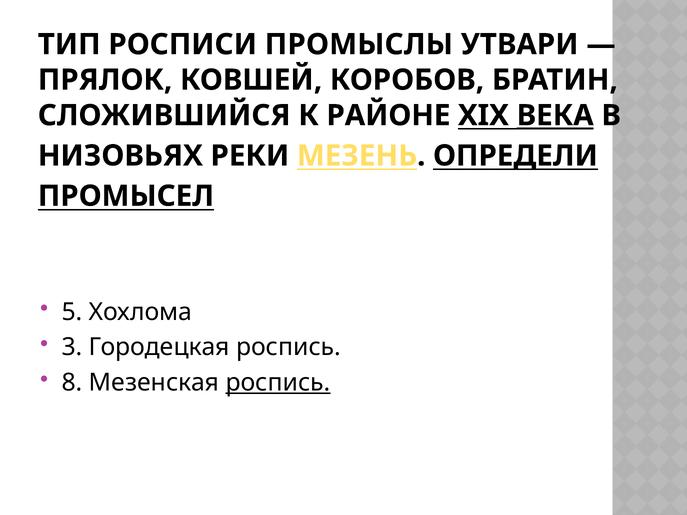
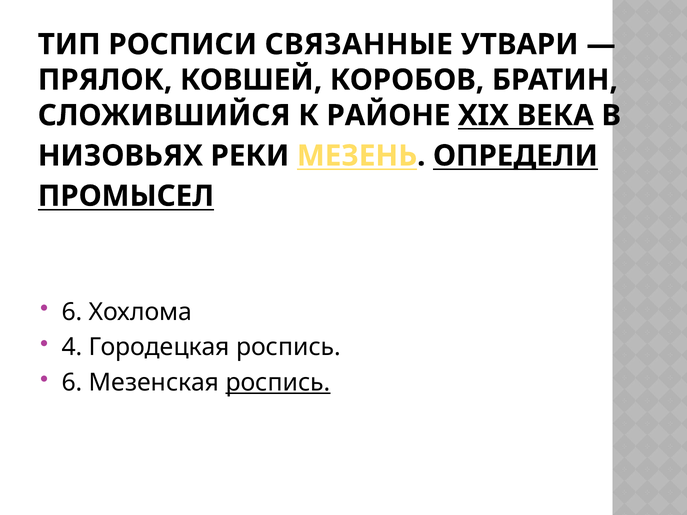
ПРОМЫСЛЫ: ПРОМЫСЛЫ -> СВЯЗАННЫЕ
ВЕКА underline: present -> none
5 at (72, 312): 5 -> 6
3: 3 -> 4
8 at (72, 383): 8 -> 6
